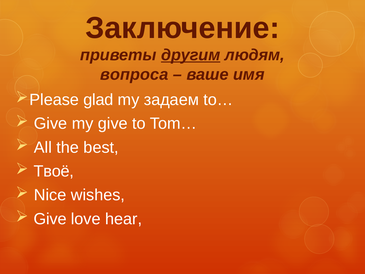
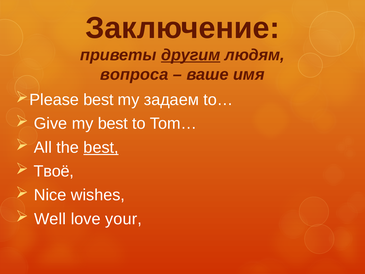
glad at (98, 100): glad -> best
my give: give -> best
best at (101, 147) underline: none -> present
Give at (50, 219): Give -> Well
hear: hear -> your
